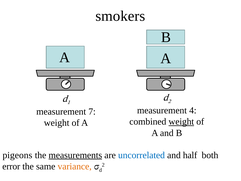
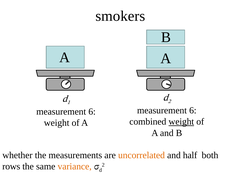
4 at (193, 110): 4 -> 6
7 at (92, 111): 7 -> 6
pigeons: pigeons -> whether
measurements underline: present -> none
uncorrelated colour: blue -> orange
error: error -> rows
